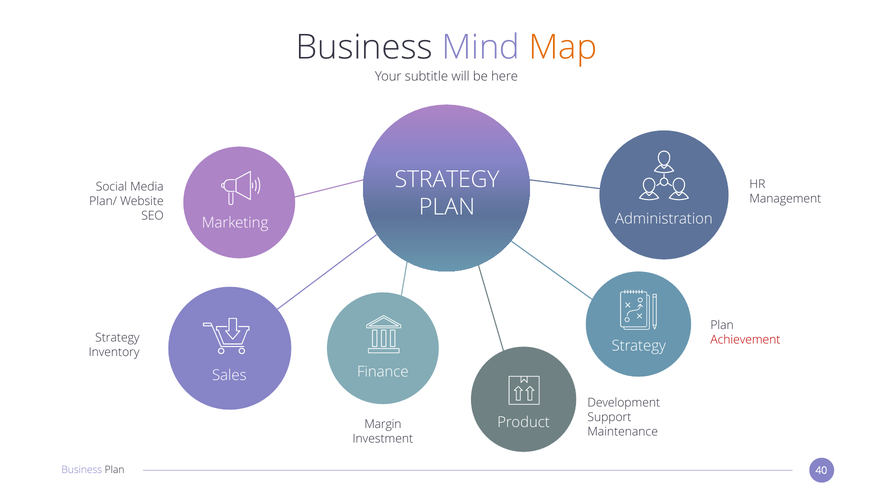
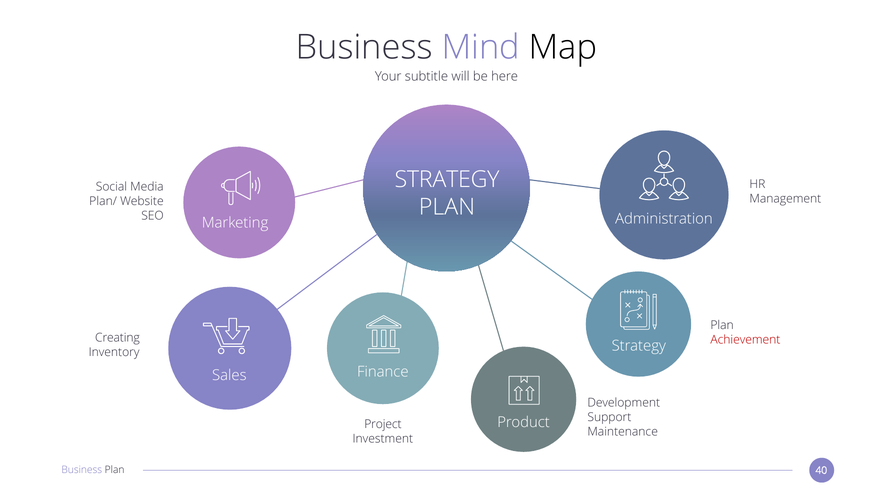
Map colour: orange -> black
Strategy at (117, 338): Strategy -> Creating
Margin: Margin -> Project
